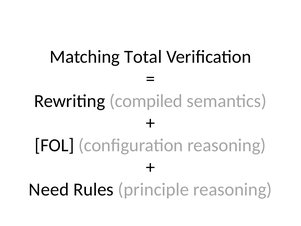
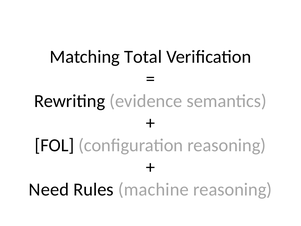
compiled: compiled -> evidence
principle: principle -> machine
